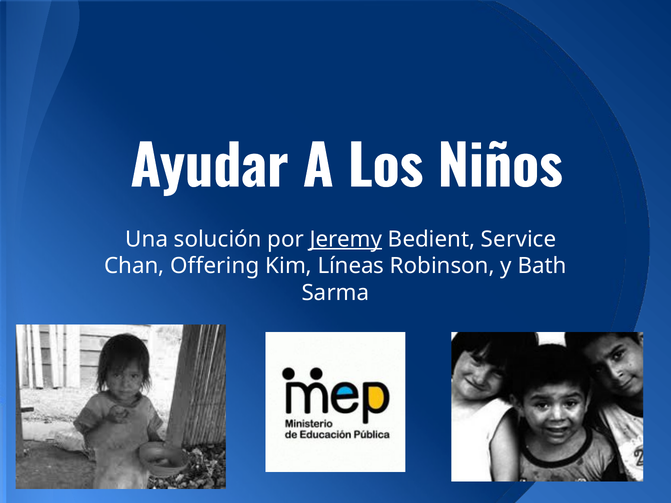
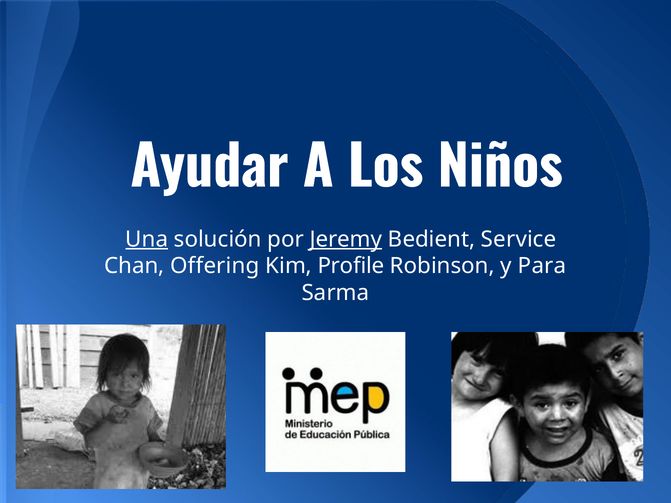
Una underline: none -> present
Líneas: Líneas -> Profile
Bath: Bath -> Para
